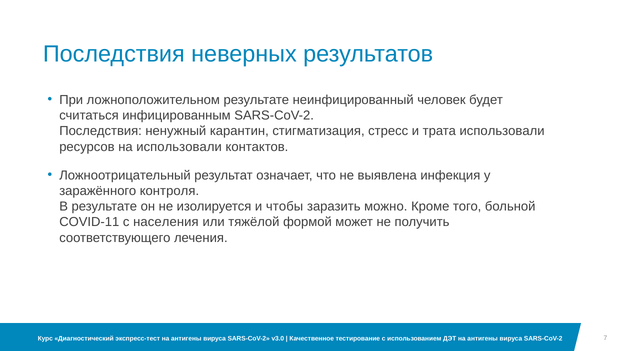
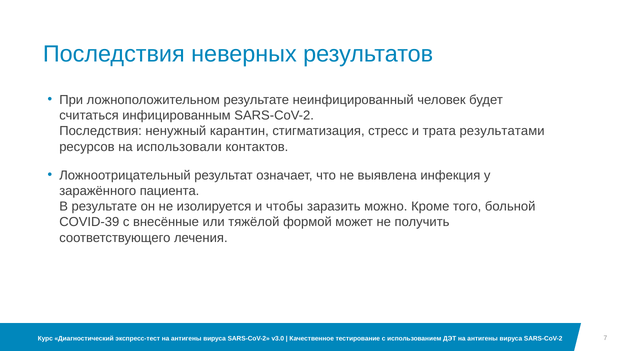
трата использовали: использовали -> результатами
контроля: контроля -> пациента
COVID-11: COVID-11 -> COVID-39
населения: населения -> внесённые
